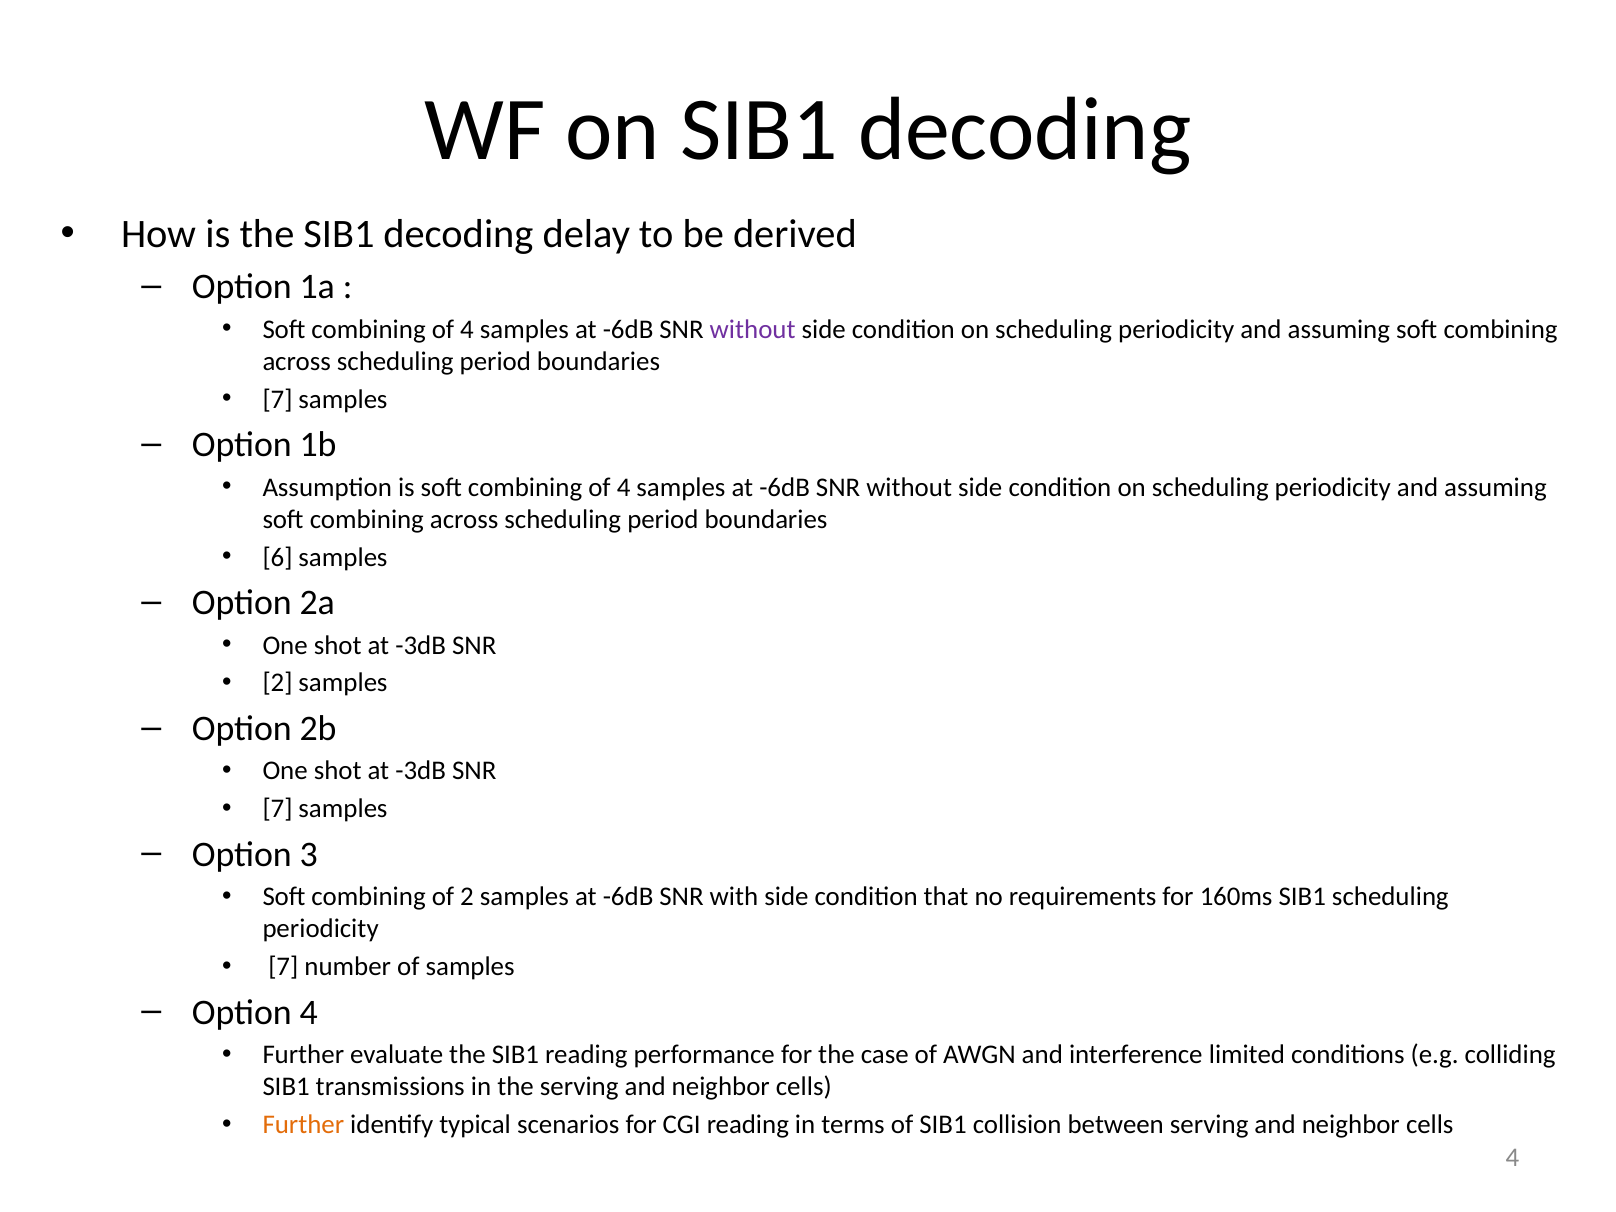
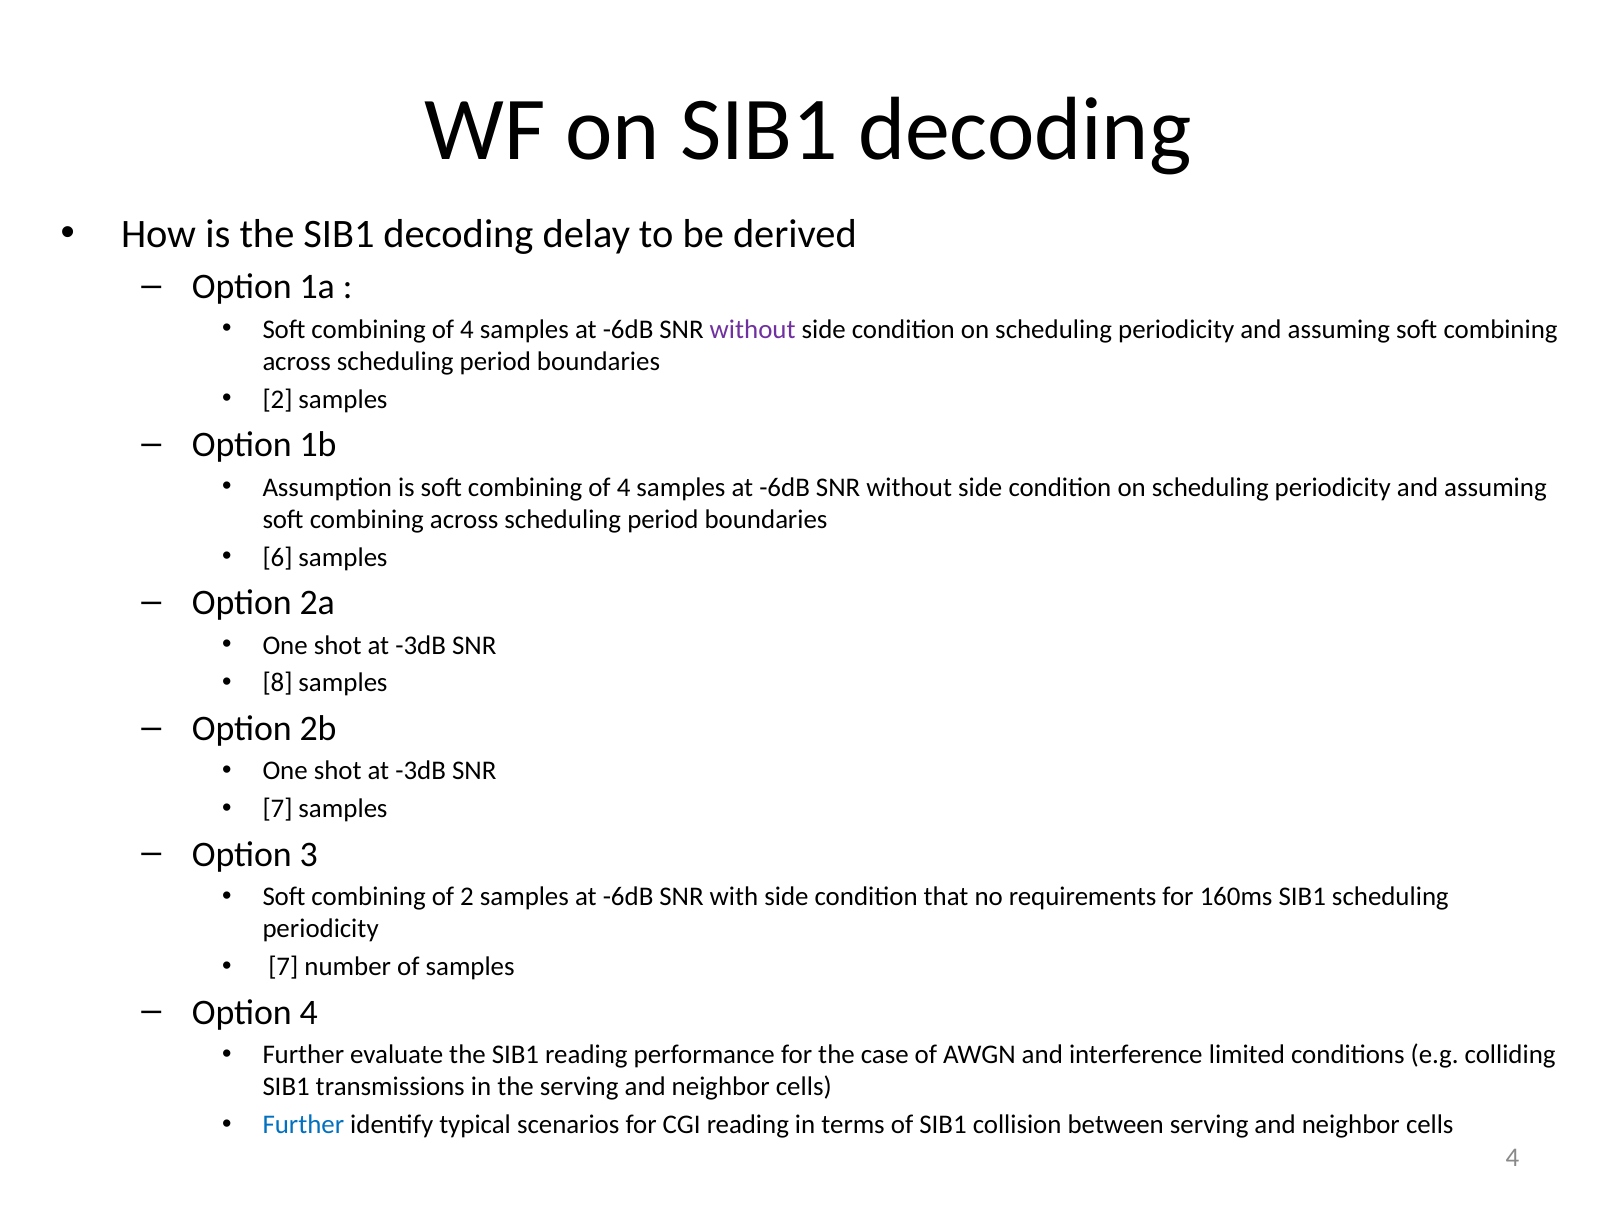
7 at (278, 399): 7 -> 2
2 at (278, 683): 2 -> 8
Further at (303, 1125) colour: orange -> blue
